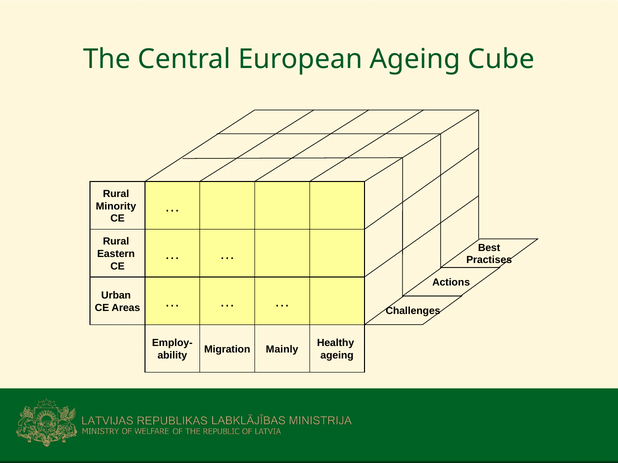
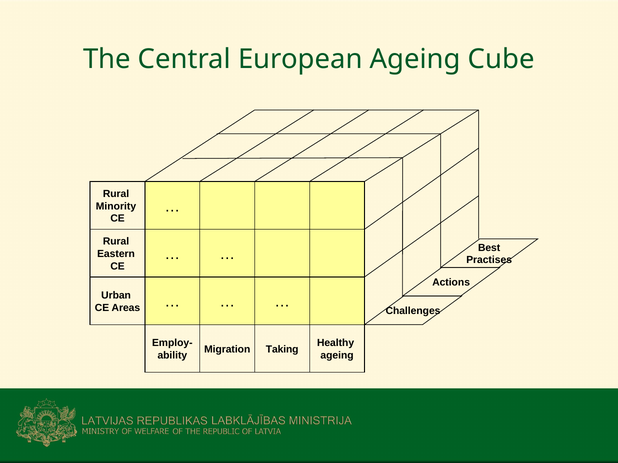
Mainly: Mainly -> Taking
